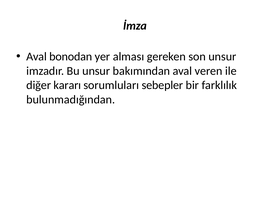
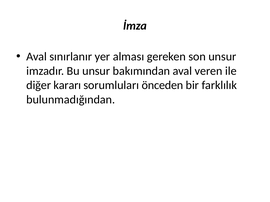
bonodan: bonodan -> sınırlanır
sebepler: sebepler -> önceden
